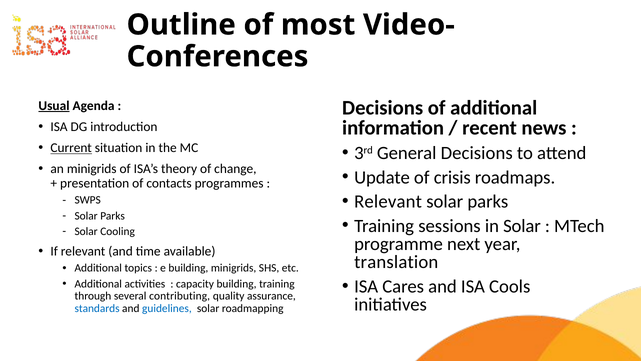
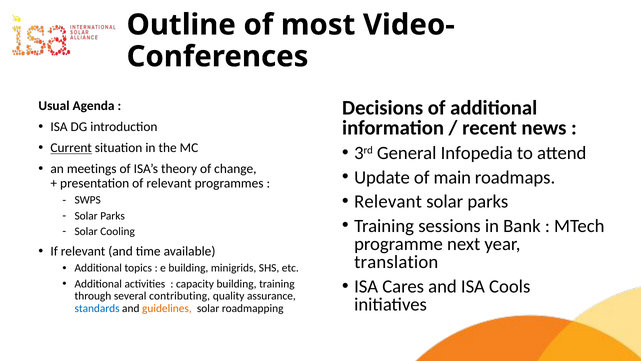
Usual underline: present -> none
General Decisions: Decisions -> Infopedia
an minigrids: minigrids -> meetings
crisis: crisis -> main
of contacts: contacts -> relevant
in Solar: Solar -> Bank
guidelines colour: blue -> orange
